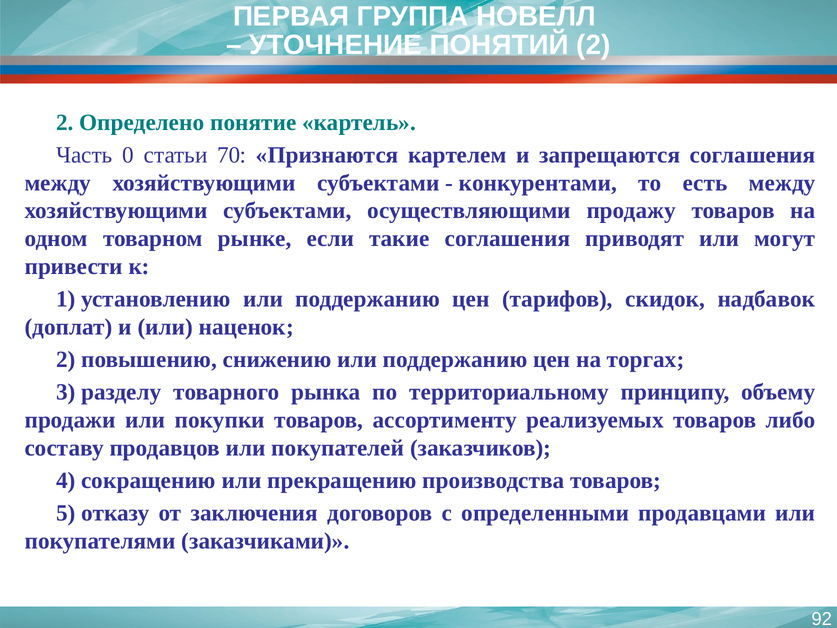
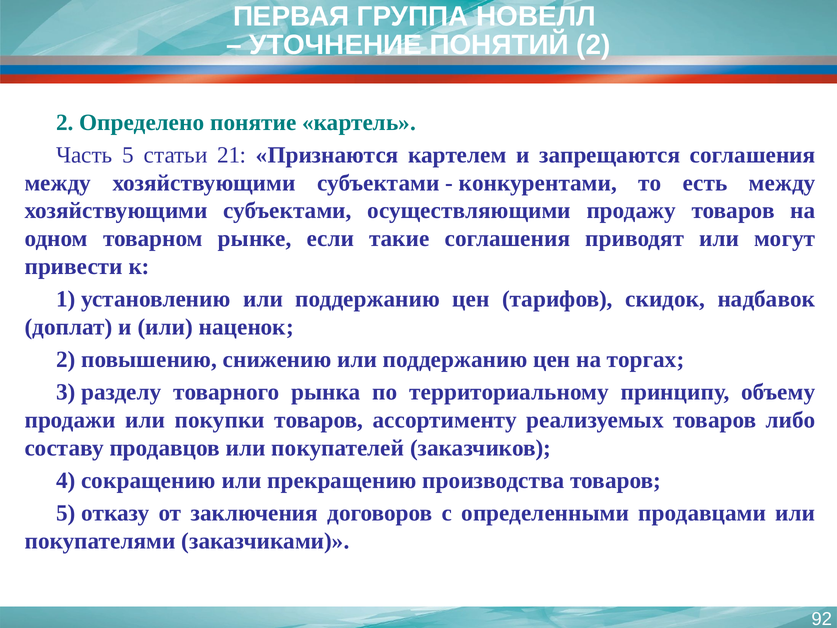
Часть 0: 0 -> 5
70: 70 -> 21
